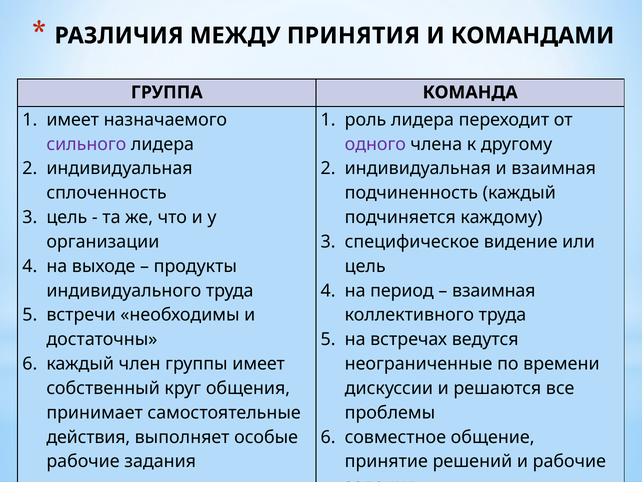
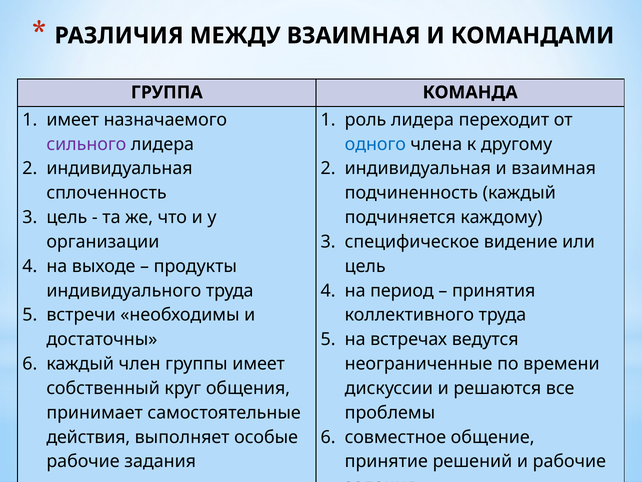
МЕЖДУ ПРИНЯТИЯ: ПРИНЯТИЯ -> ВЗАИМНАЯ
одного colour: purple -> blue
взаимная at (494, 290): взаимная -> принятия
